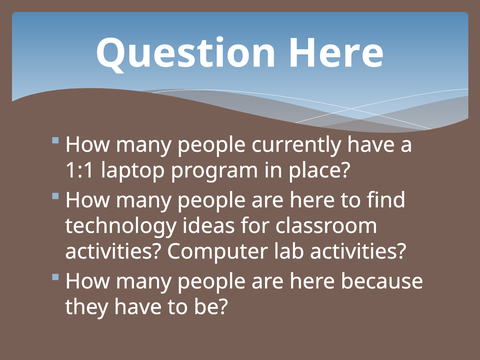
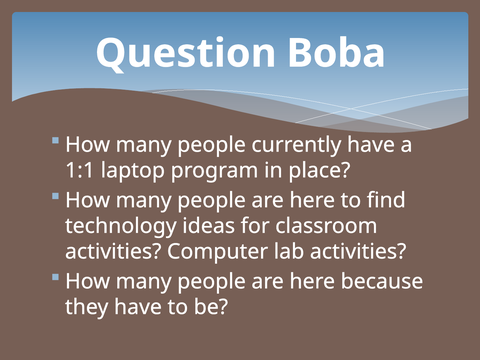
Question Here: Here -> Boba
